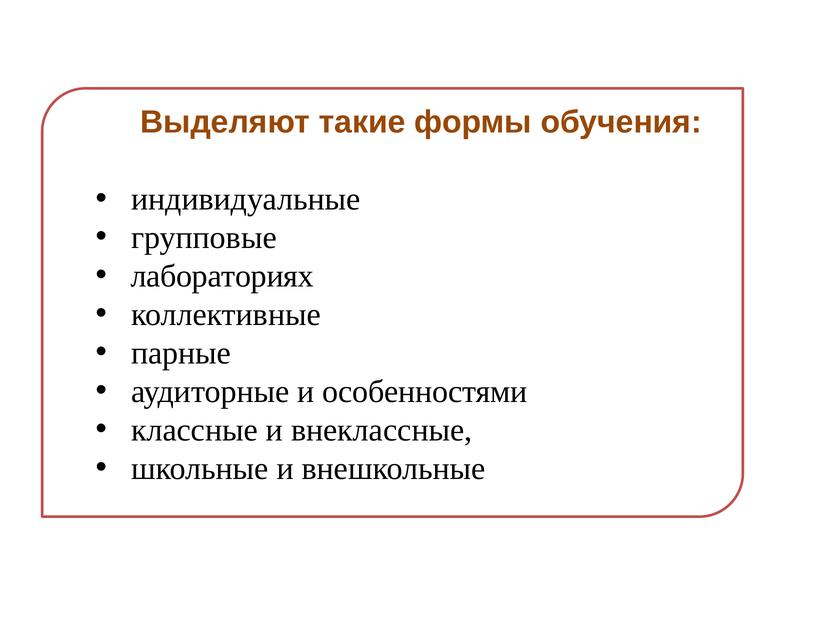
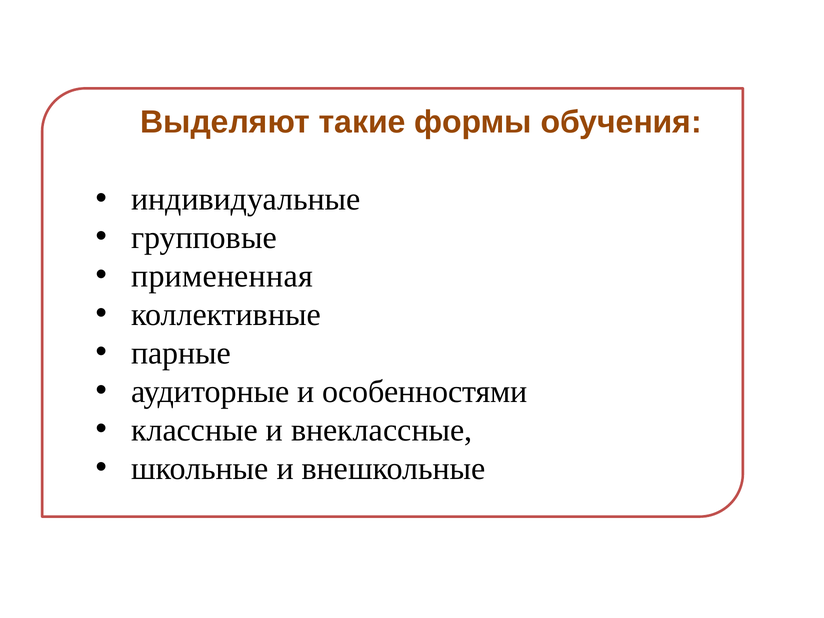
лабораториях: лабораториях -> примененная
